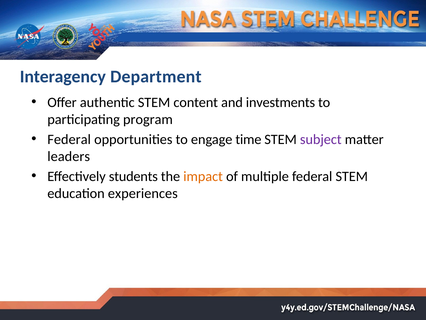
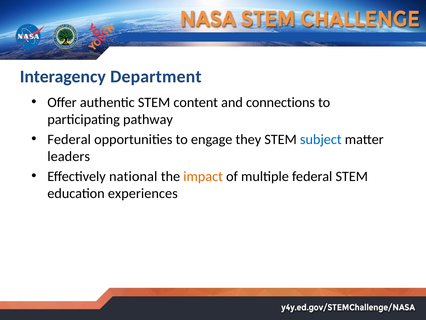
investments: investments -> connections
program: program -> pathway
time: time -> they
subject colour: purple -> blue
students: students -> national
